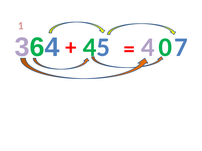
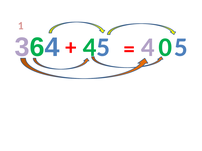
7: 7 -> 5
